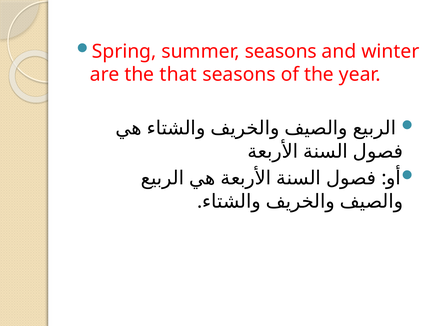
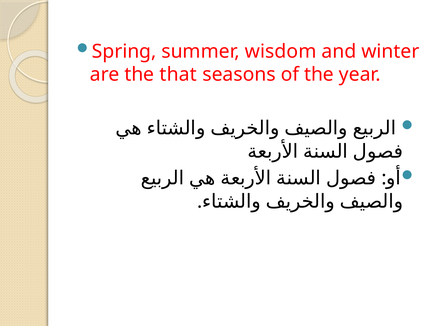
summer seasons: seasons -> wisdom
